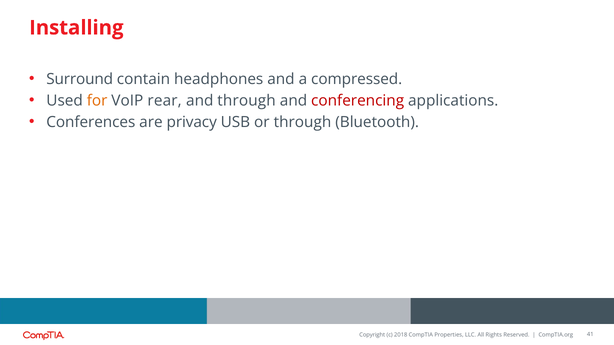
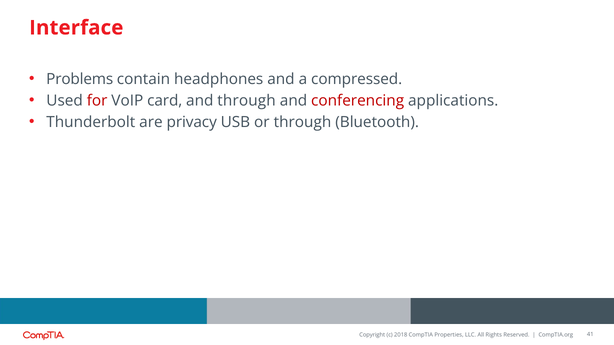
Installing: Installing -> Interface
Surround: Surround -> Problems
for colour: orange -> red
rear: rear -> card
Conferences: Conferences -> Thunderbolt
